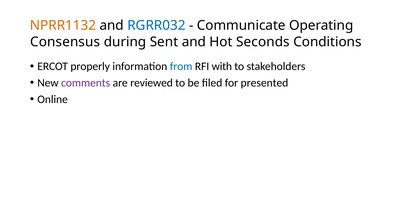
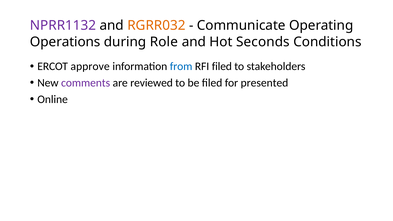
NPRR1132 colour: orange -> purple
RGRR032 colour: blue -> orange
Consensus: Consensus -> Operations
Sent: Sent -> Role
properly: properly -> approve
RFI with: with -> filed
